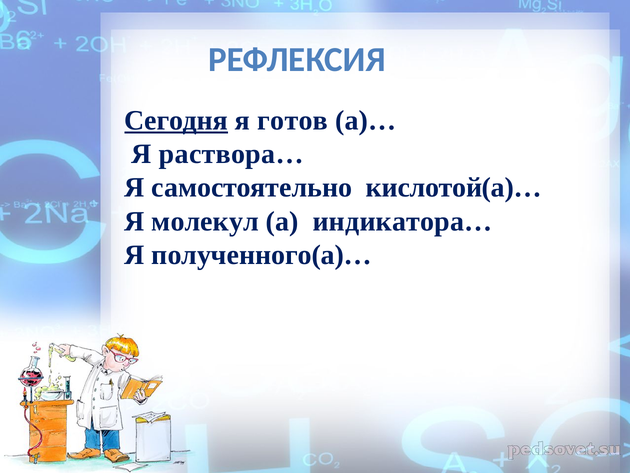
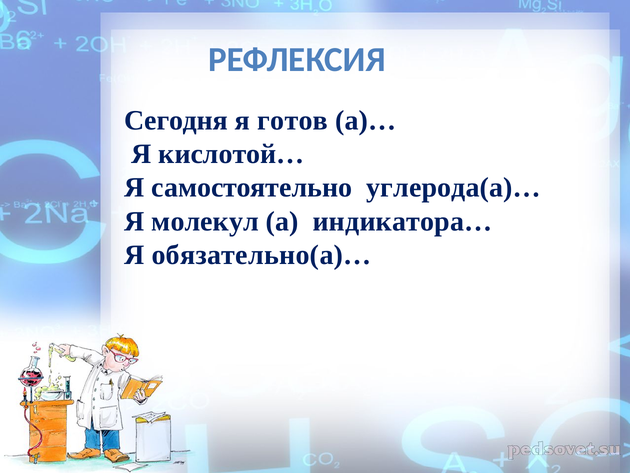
Сегодня underline: present -> none
раствора…: раствора… -> кислотой…
кислотой(а)…: кислотой(а)… -> углерода(а)…
полученного(а)…: полученного(а)… -> обязательно(а)…
